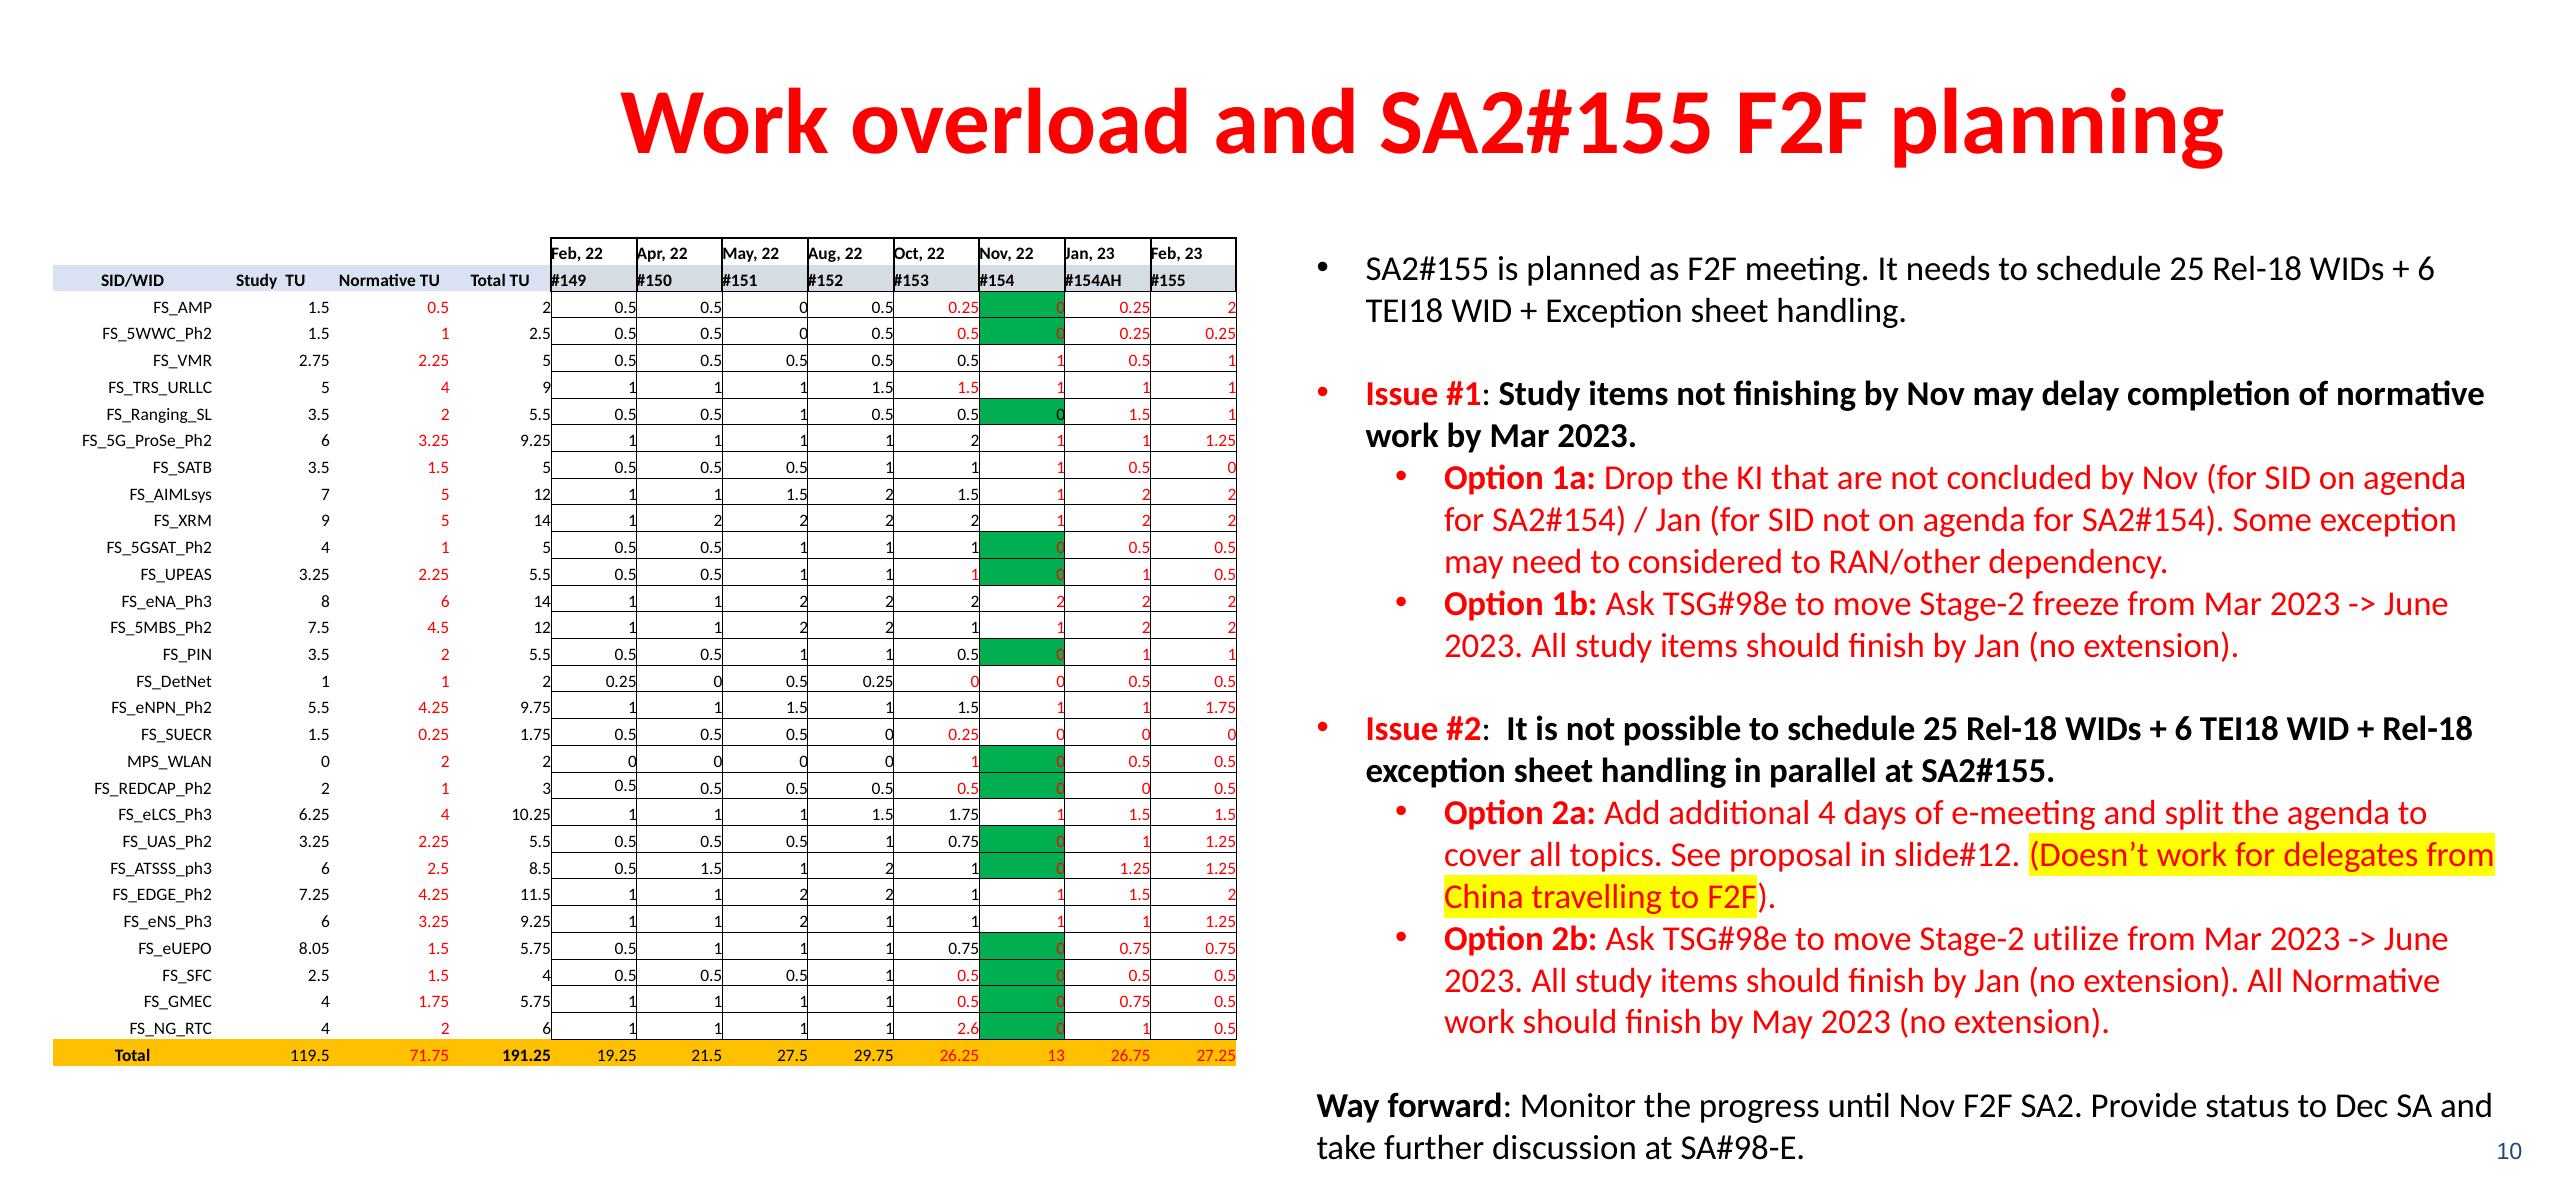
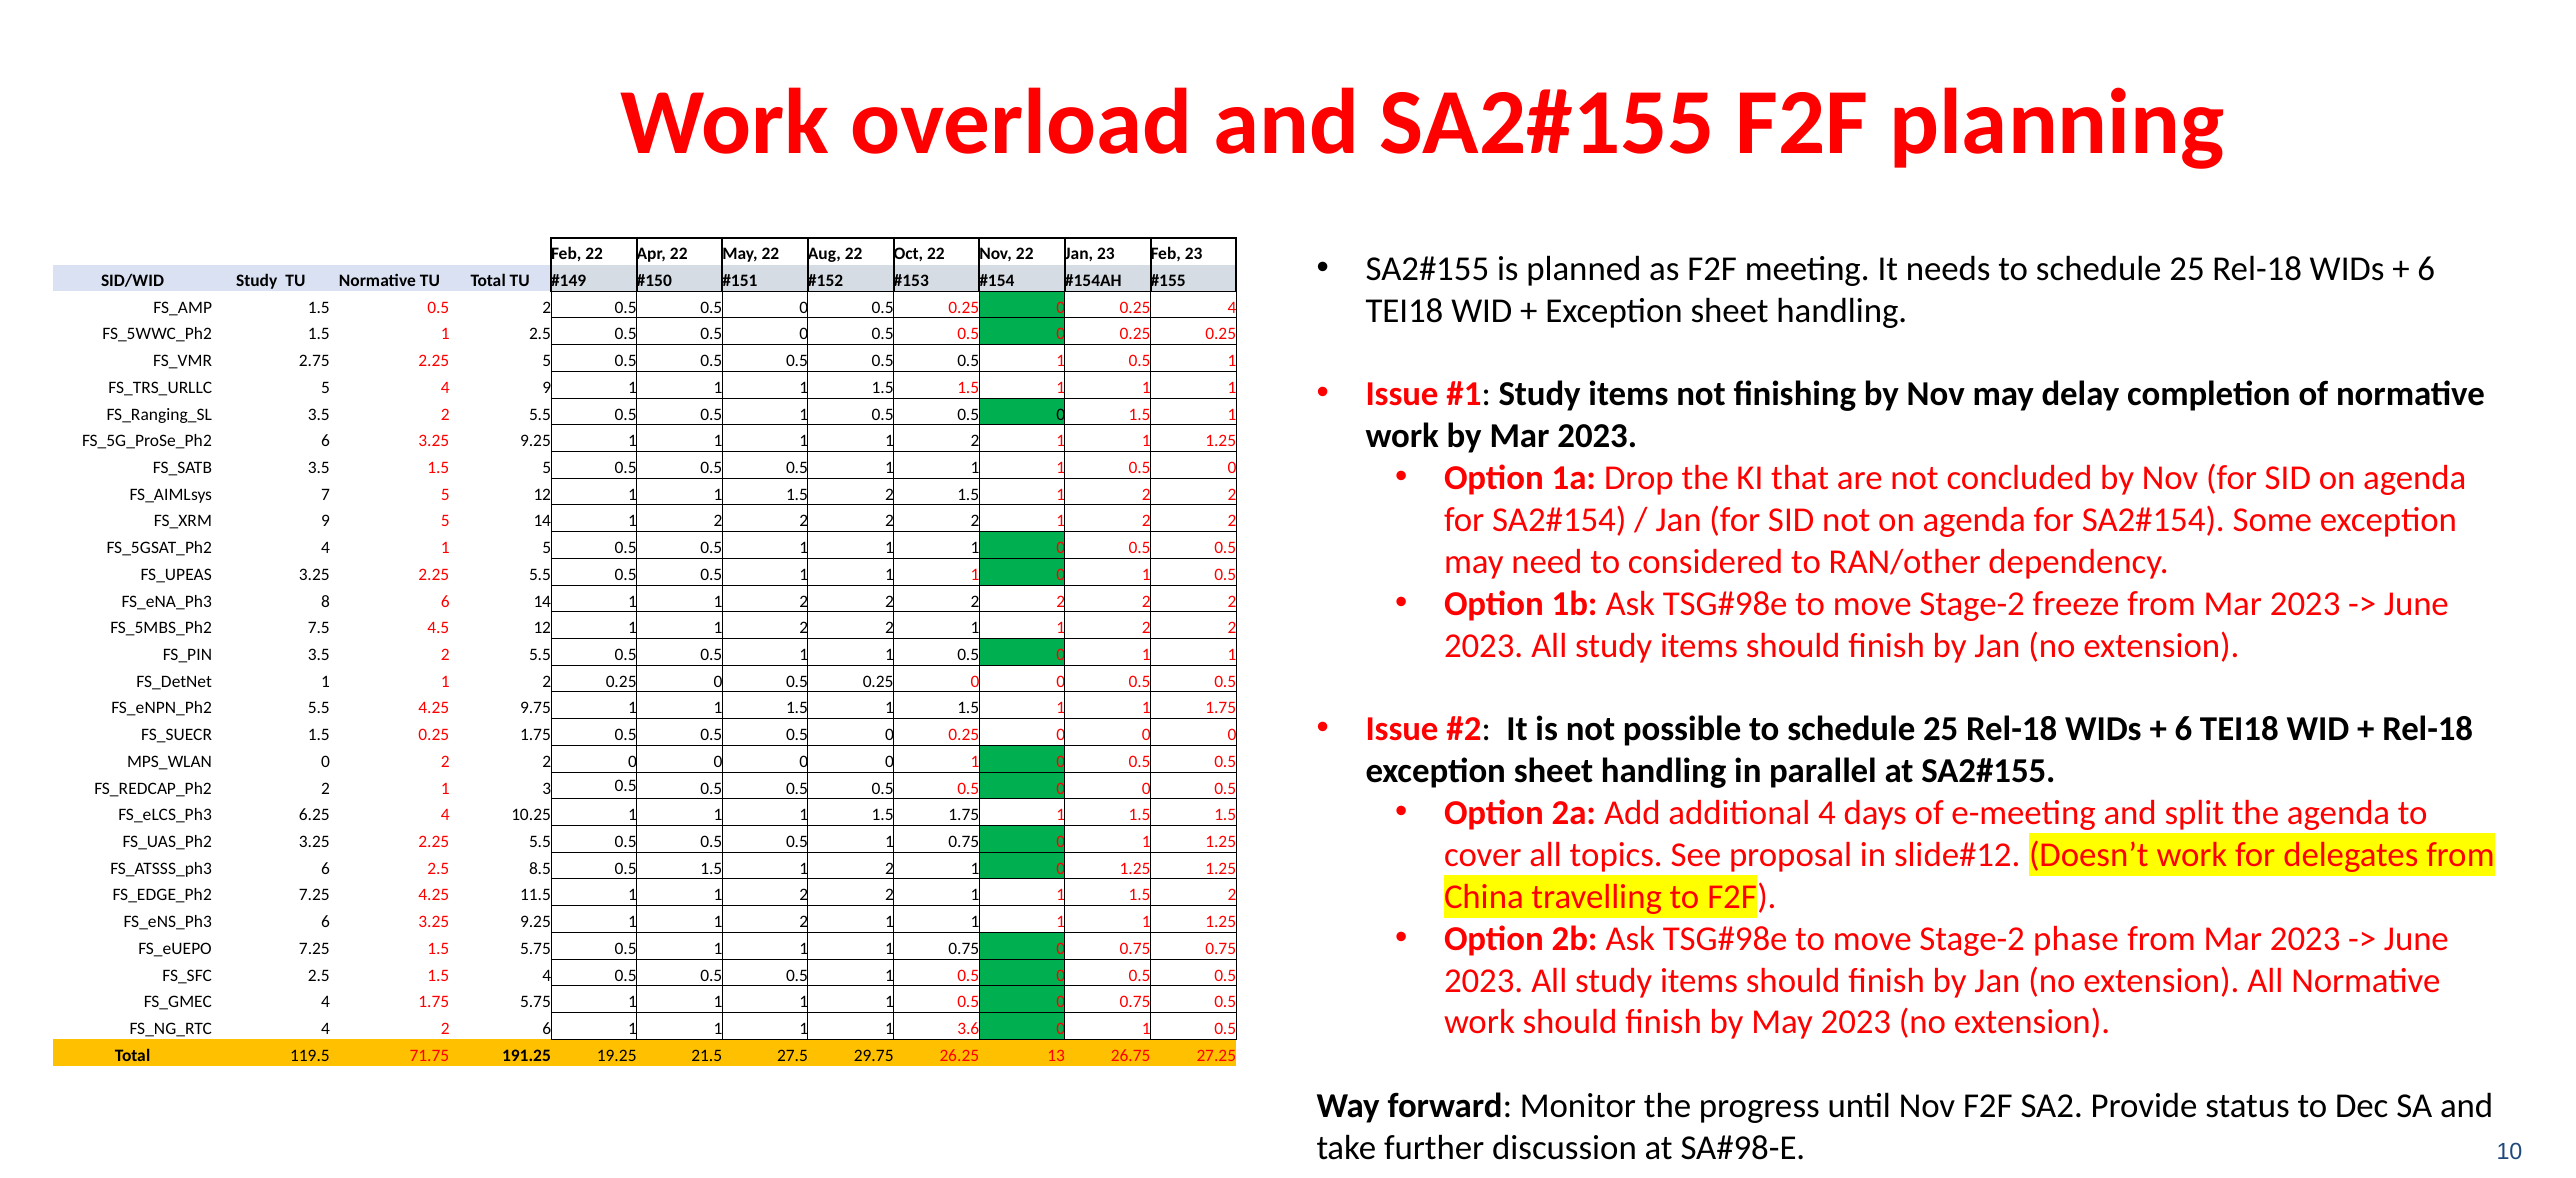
0.25 2: 2 -> 4
utilize: utilize -> phase
8.05 at (314, 949): 8.05 -> 7.25
2.6: 2.6 -> 3.6
